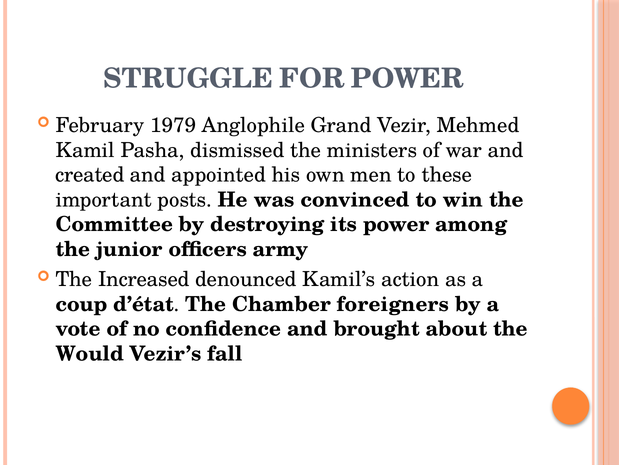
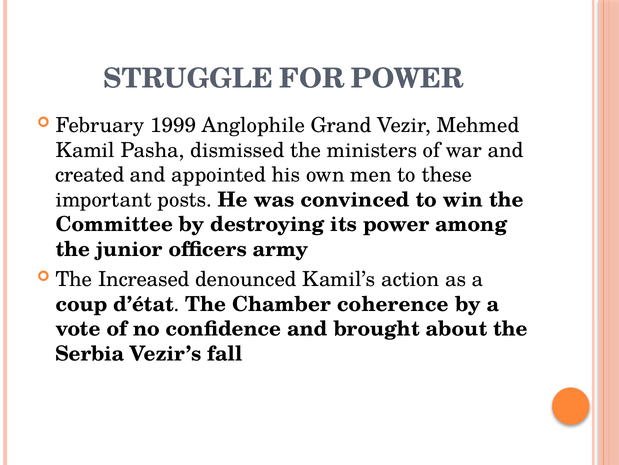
1979: 1979 -> 1999
foreigners: foreigners -> coherence
Would: Would -> Serbia
